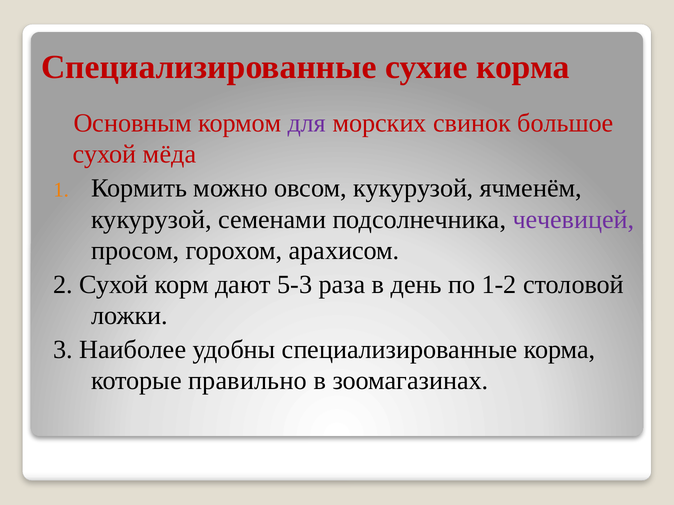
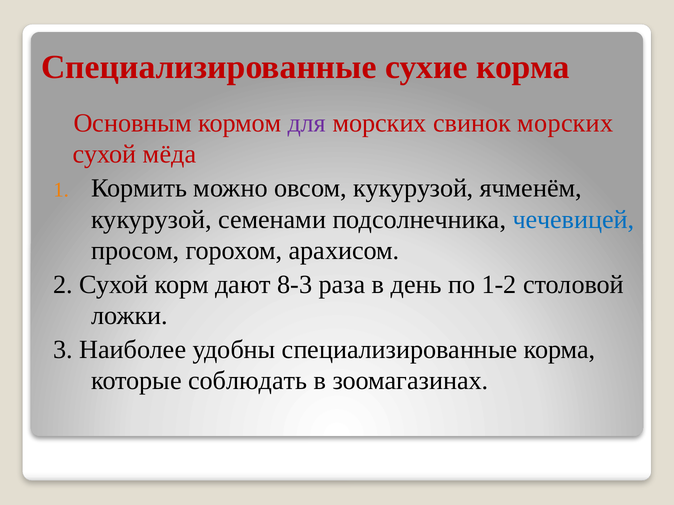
свинок большое: большое -> морских
чечевицей colour: purple -> blue
5-3: 5-3 -> 8-3
правильно: правильно -> соблюдать
